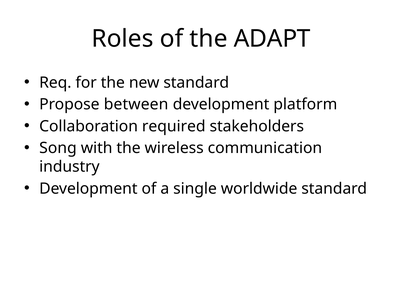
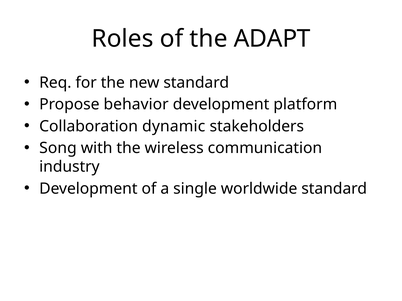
between: between -> behavior
required: required -> dynamic
